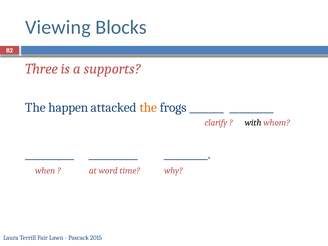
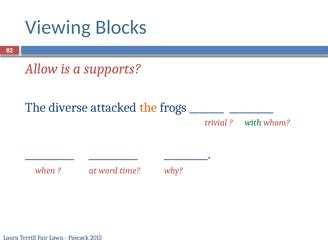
Three: Three -> Allow
happen: happen -> diverse
clarify: clarify -> trivial
with colour: black -> green
